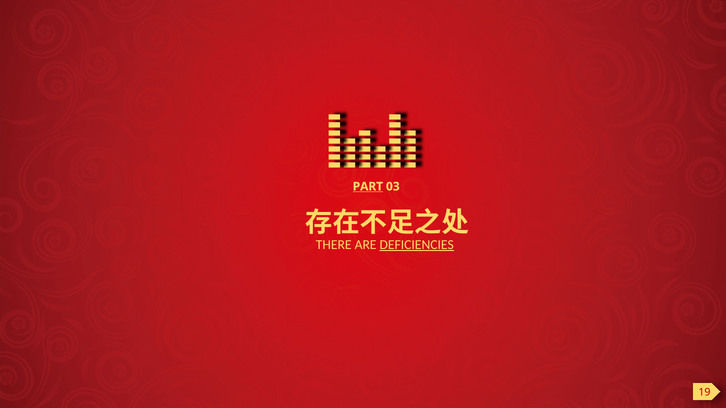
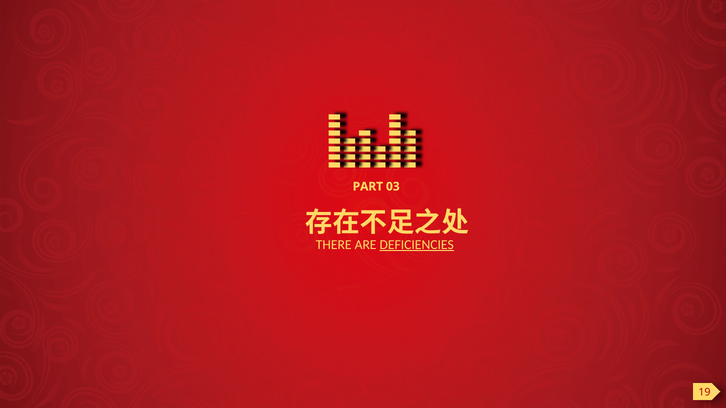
PART underline: present -> none
